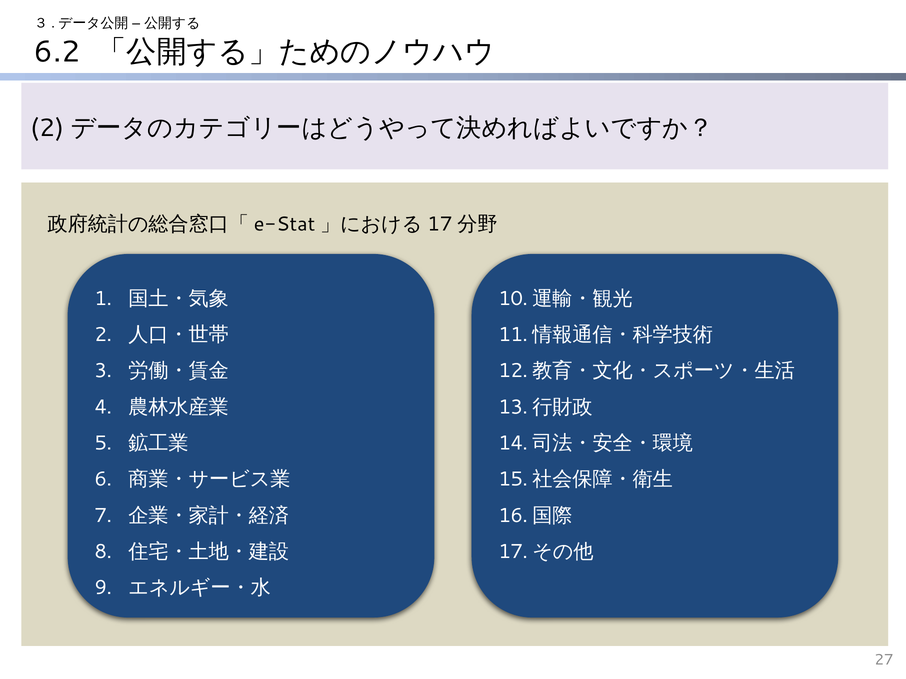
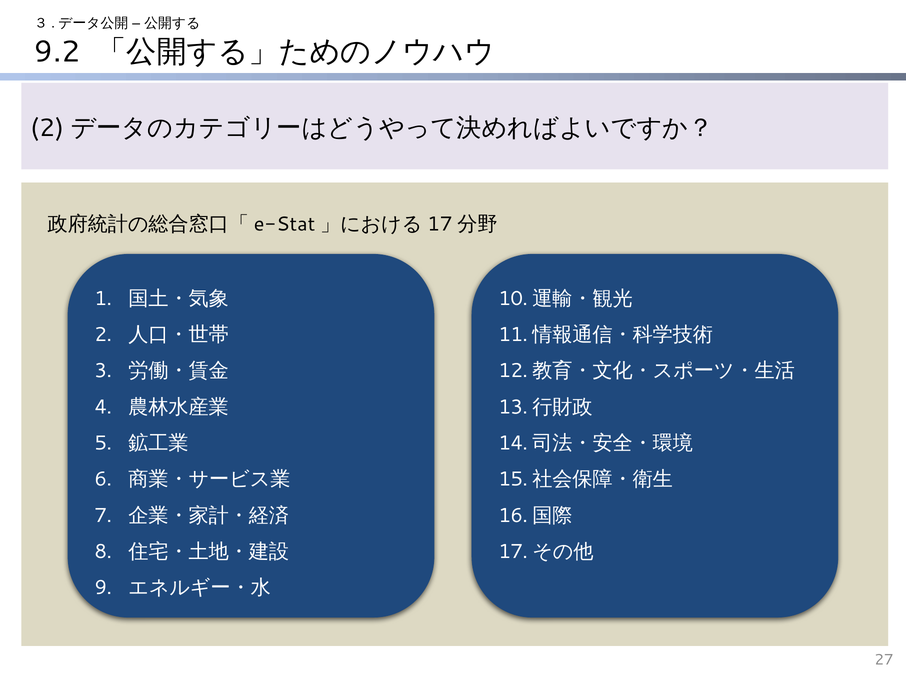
6.2: 6.2 -> 9.2
